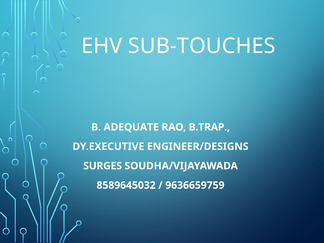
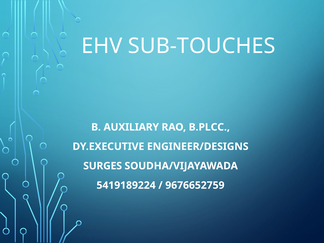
ADEQUATE: ADEQUATE -> AUXILIARY
B.TRAP: B.TRAP -> B.PLCC
8589645032: 8589645032 -> 5419189224
9636659759: 9636659759 -> 9676652759
